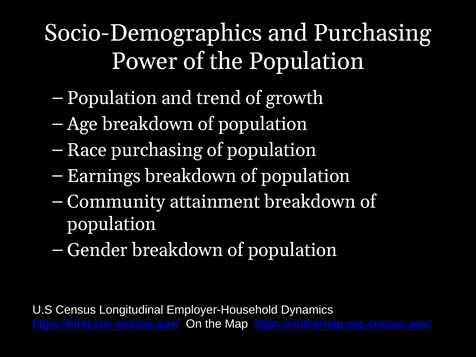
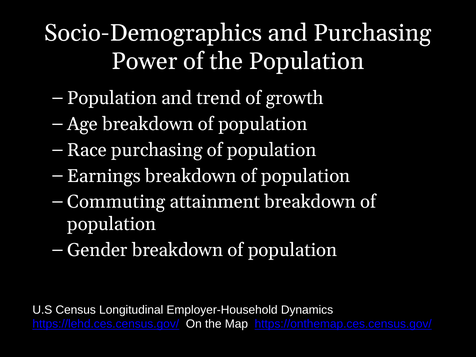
Community: Community -> Commuting
